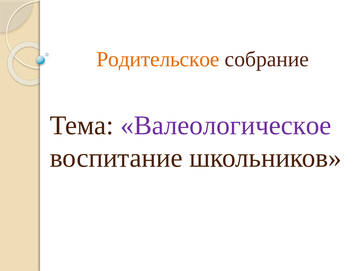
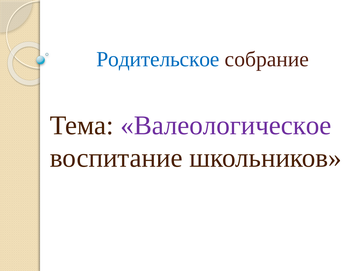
Родительское colour: orange -> blue
